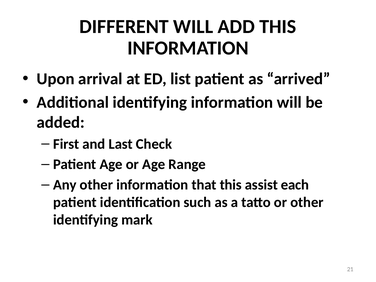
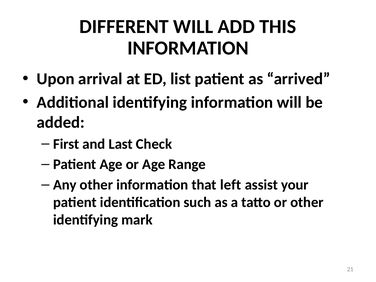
that this: this -> left
each: each -> your
